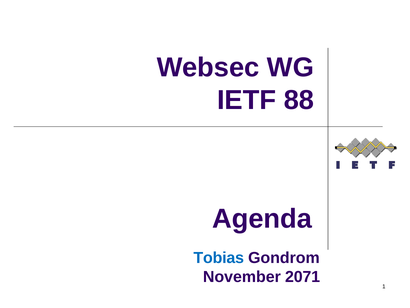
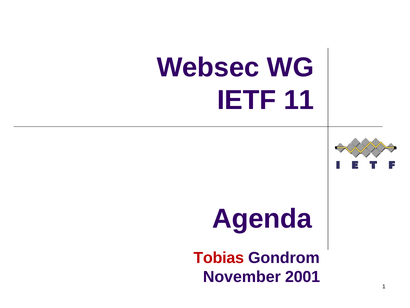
88: 88 -> 11
Tobias colour: blue -> red
2071: 2071 -> 2001
